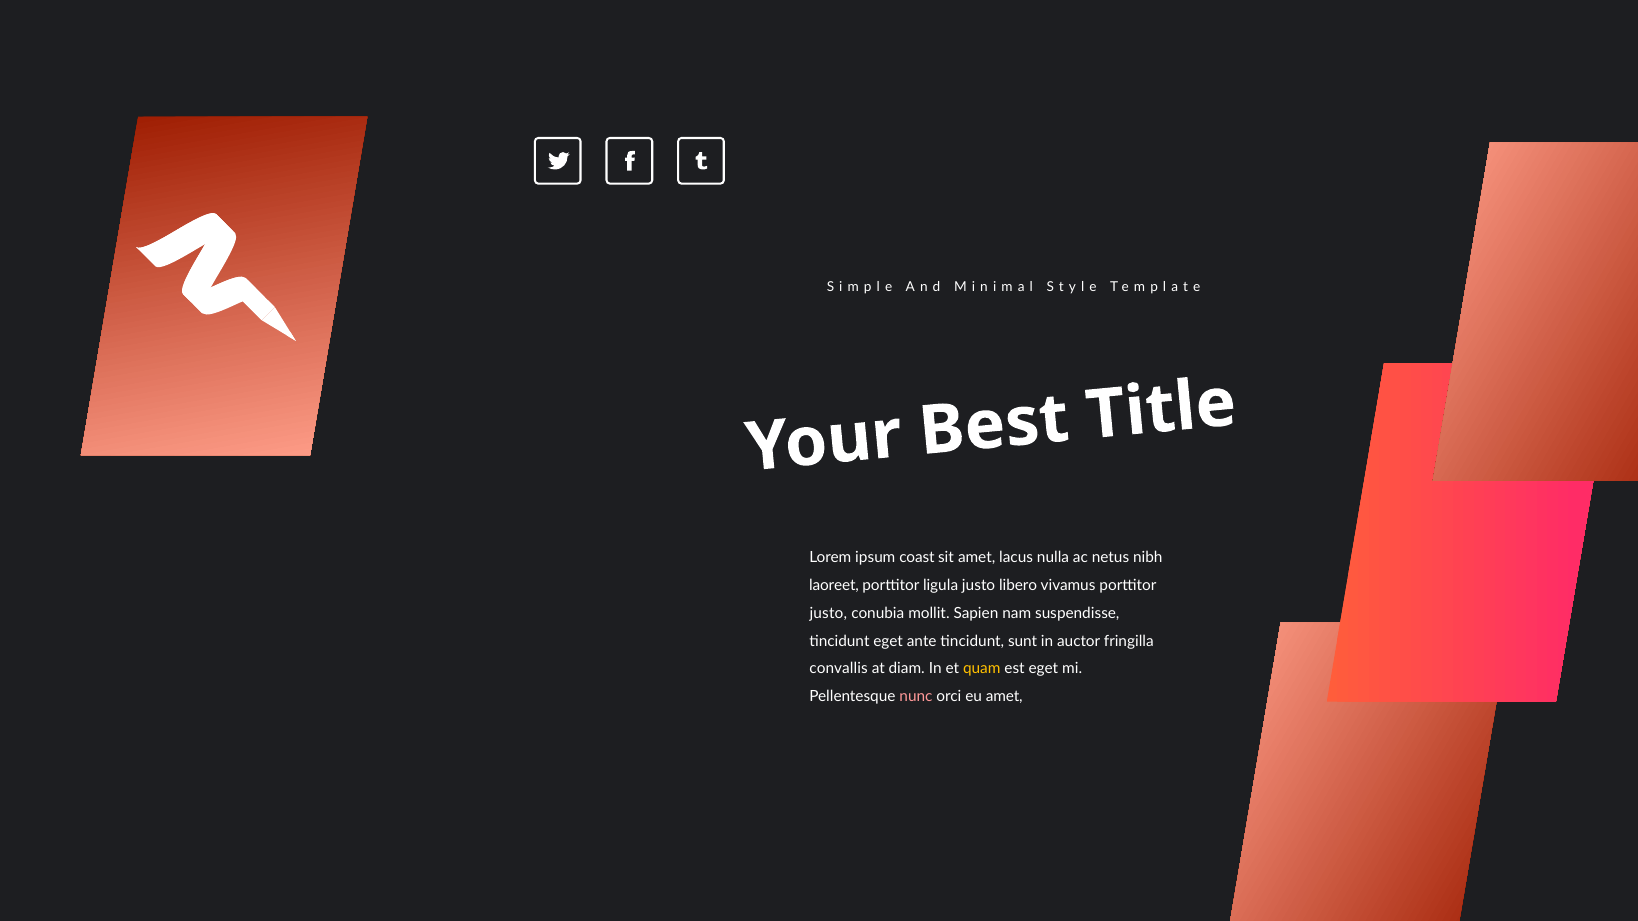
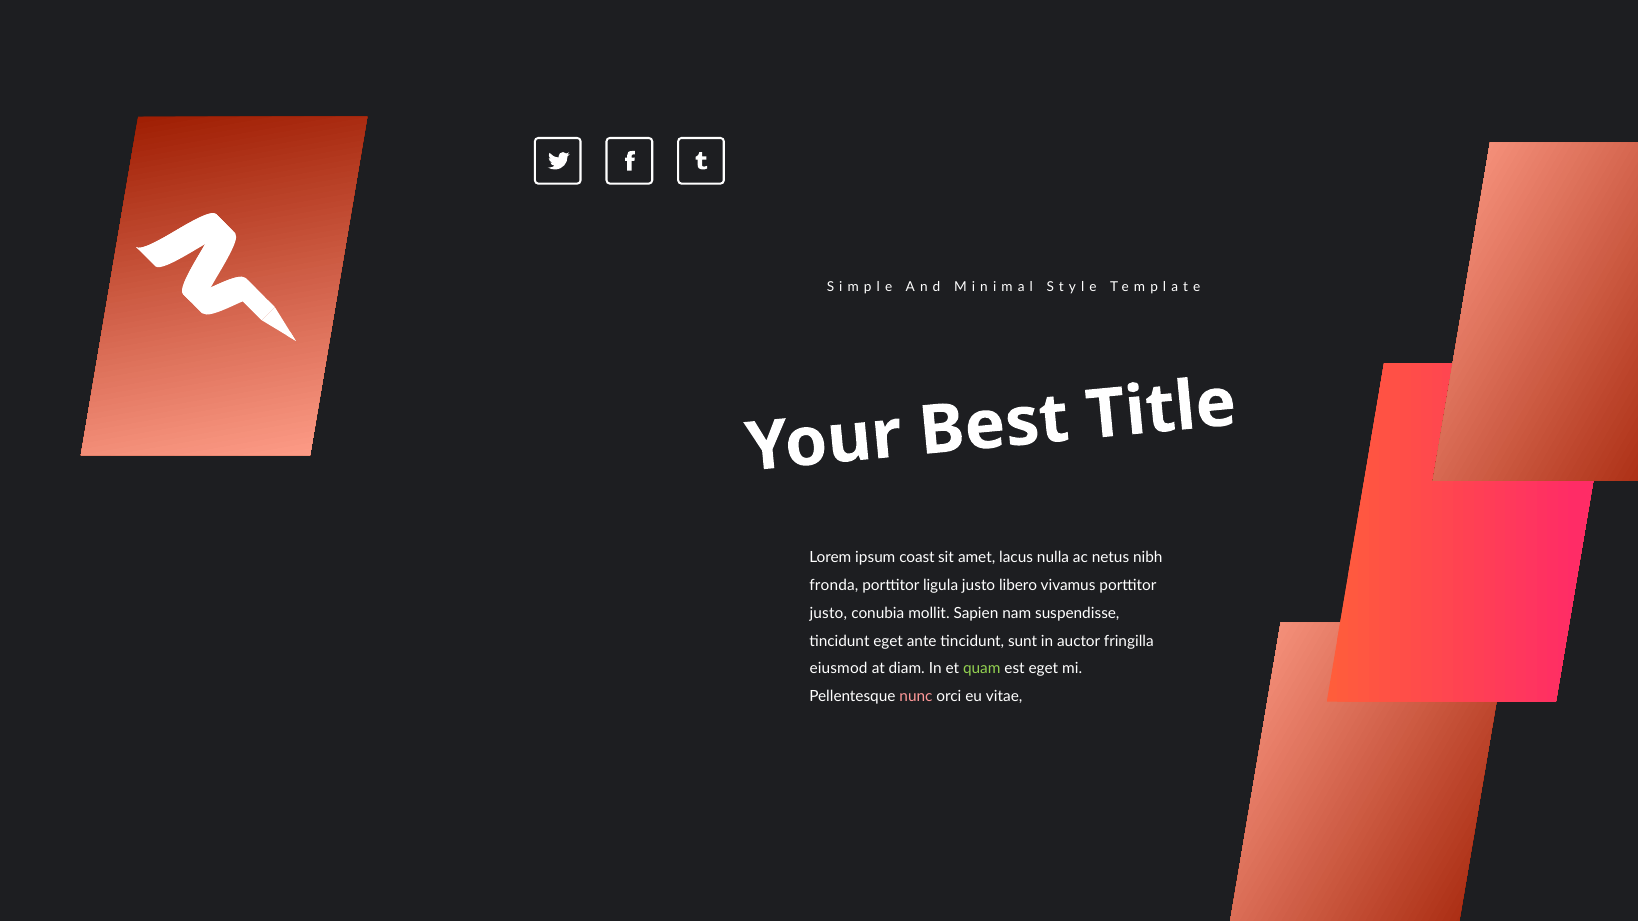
laoreet: laoreet -> fronda
convallis: convallis -> eiusmod
quam colour: yellow -> light green
eu amet: amet -> vitae
